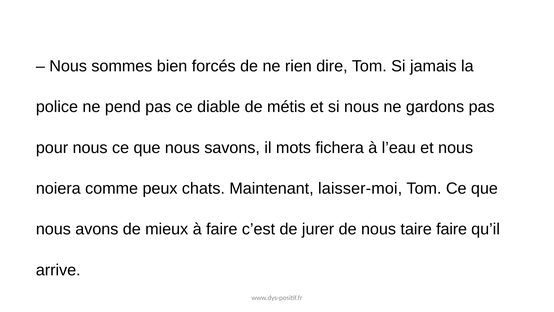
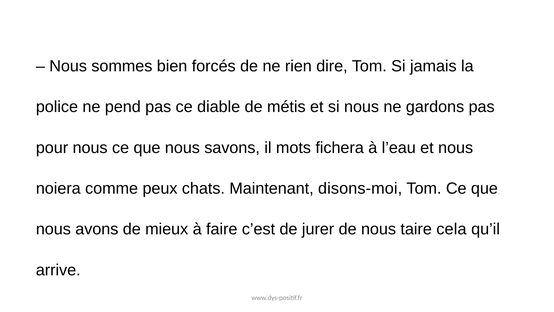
laisser-moi: laisser-moi -> disons-moi
taire faire: faire -> cela
